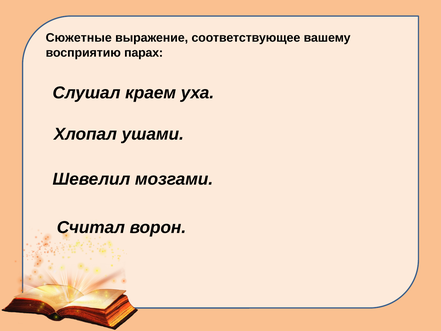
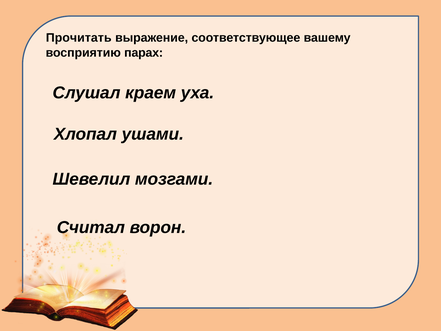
Сюжетные: Сюжетные -> Прочитать
